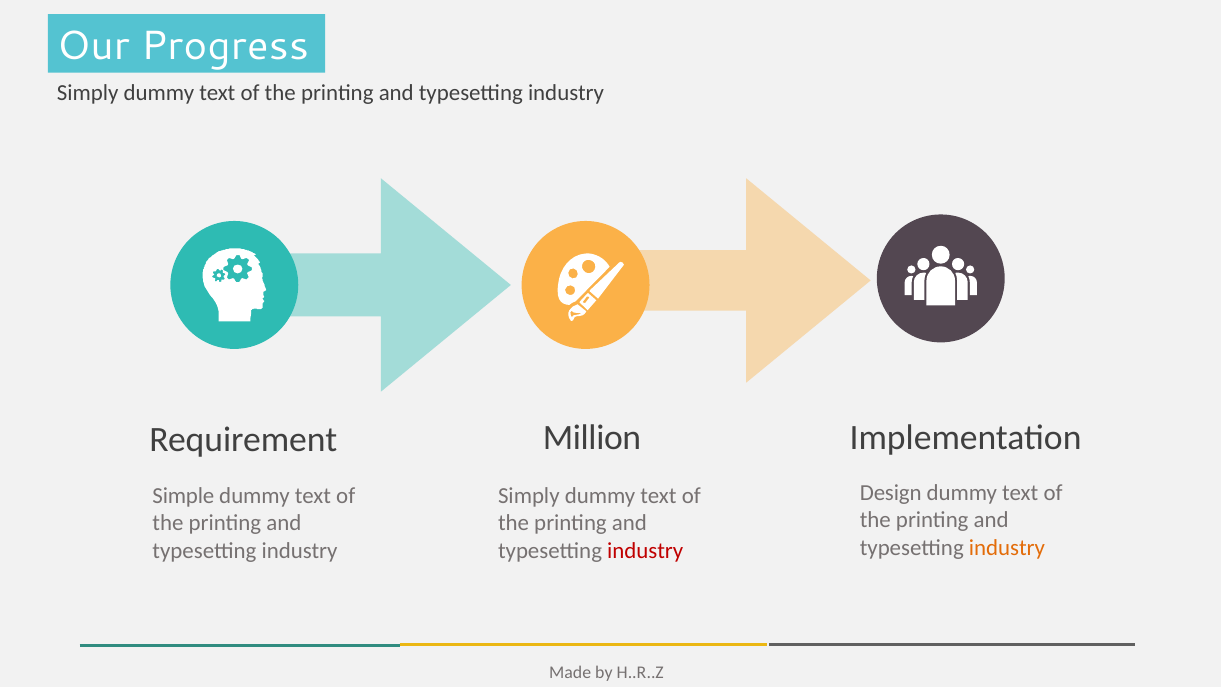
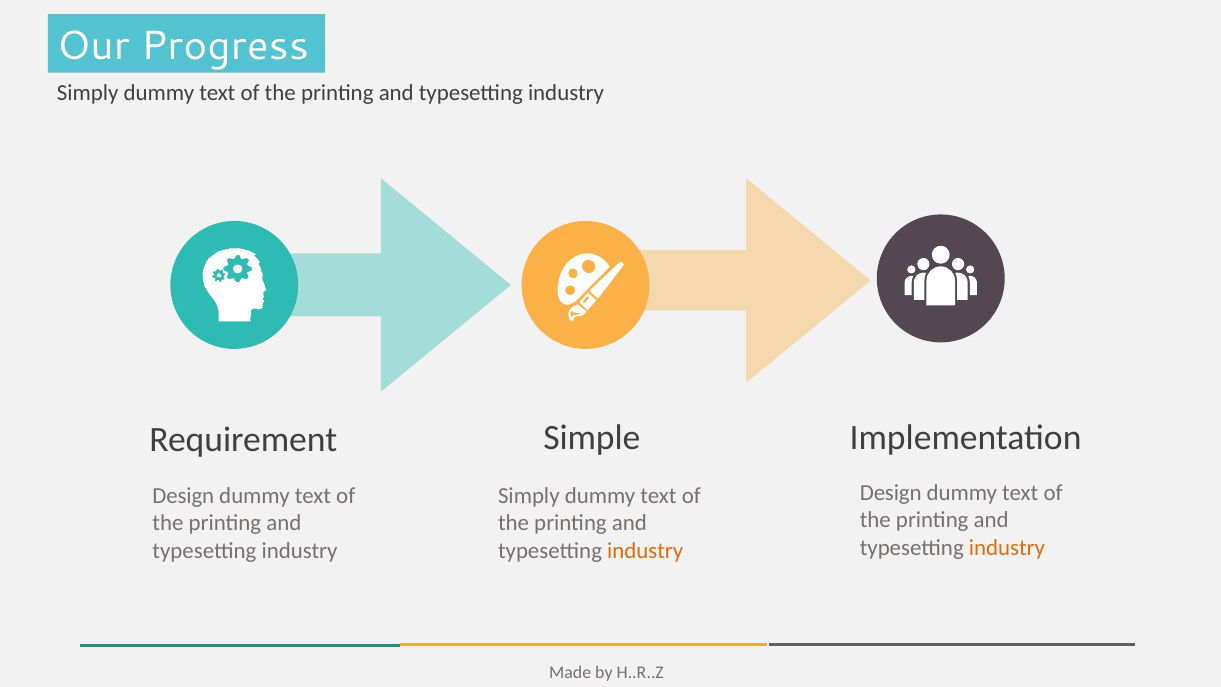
Million: Million -> Simple
Simple at (183, 495): Simple -> Design
industry at (645, 550) colour: red -> orange
